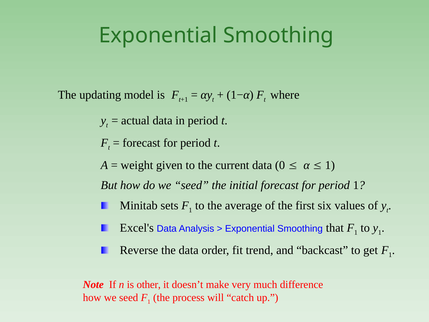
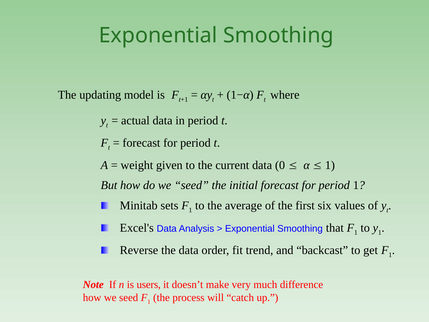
other: other -> users
